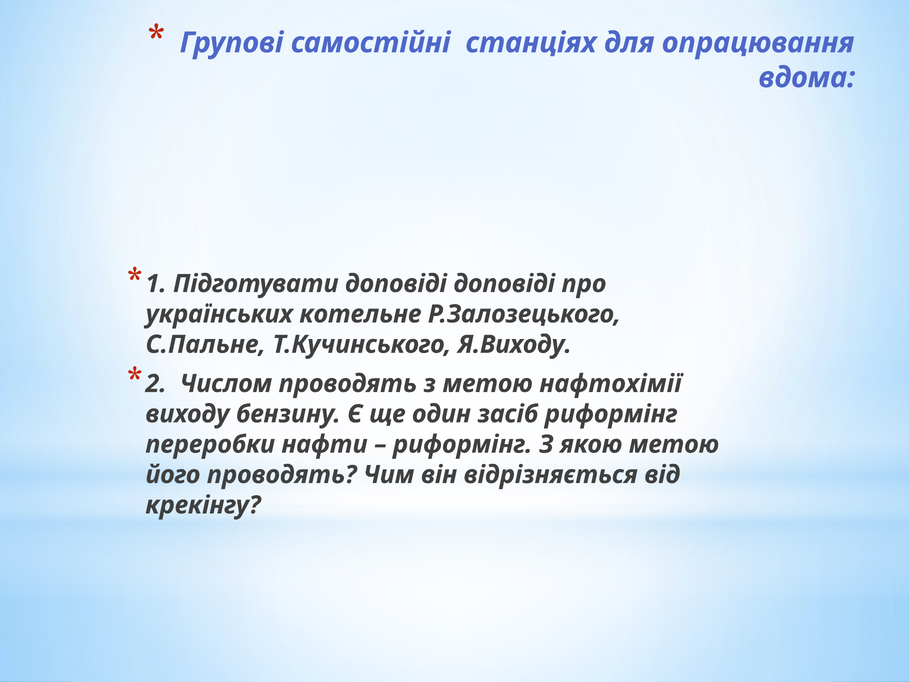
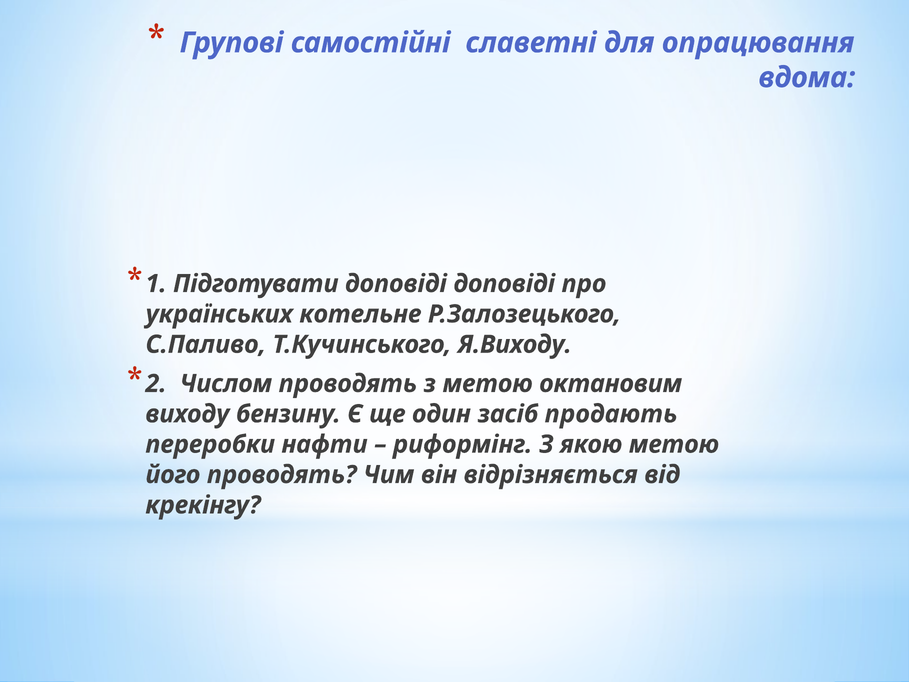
станціях: станціях -> славетні
С.Пальне: С.Пальне -> С.Паливо
нафтохімії: нафтохімії -> октановим
засіб риформінг: риформінг -> продають
